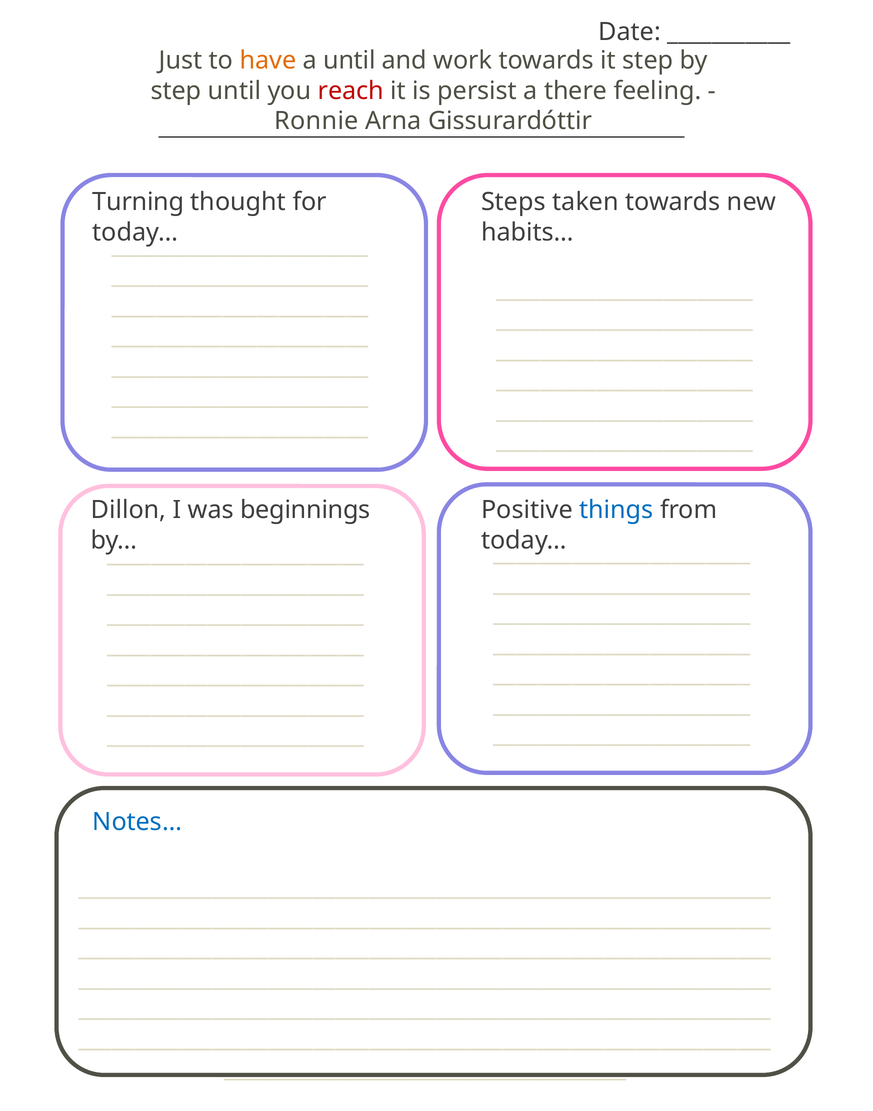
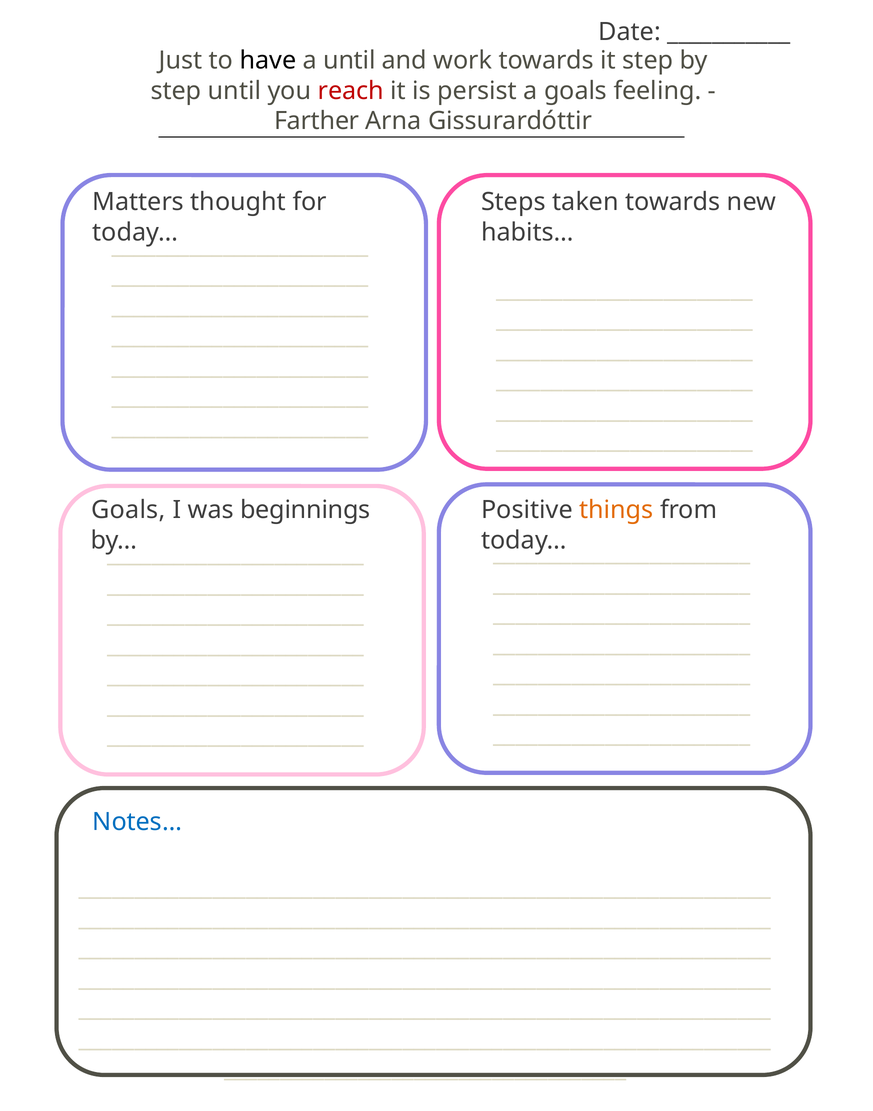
have colour: orange -> black
a there: there -> goals
Ronnie: Ronnie -> Farther
Turning: Turning -> Matters
Dillon at (128, 510): Dillon -> Goals
things colour: blue -> orange
